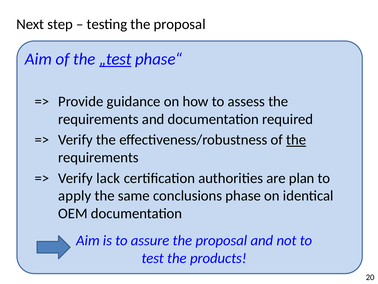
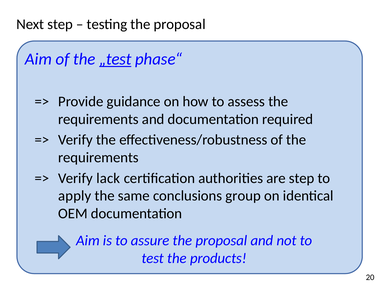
the at (296, 140) underline: present -> none
are plan: plan -> step
phase: phase -> group
